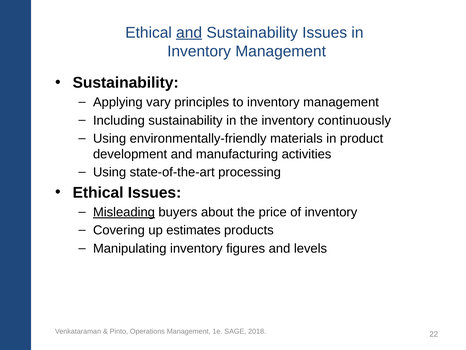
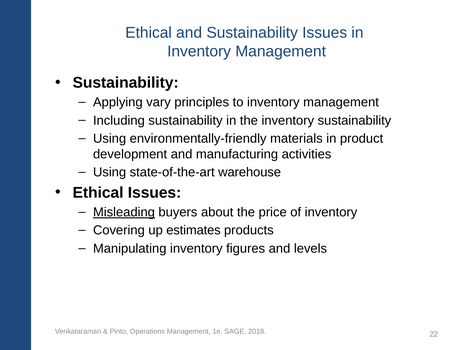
and at (189, 33) underline: present -> none
inventory continuously: continuously -> sustainability
processing: processing -> warehouse
